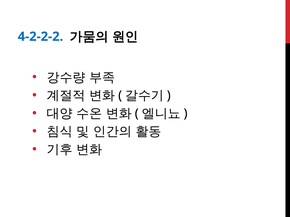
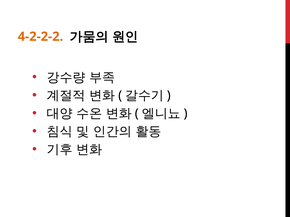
4-2-2-2 colour: blue -> orange
